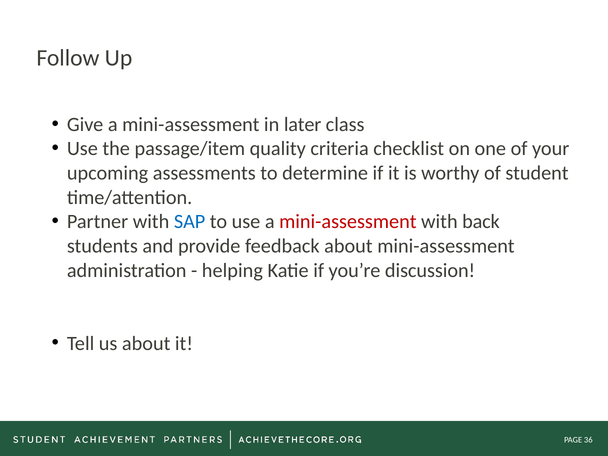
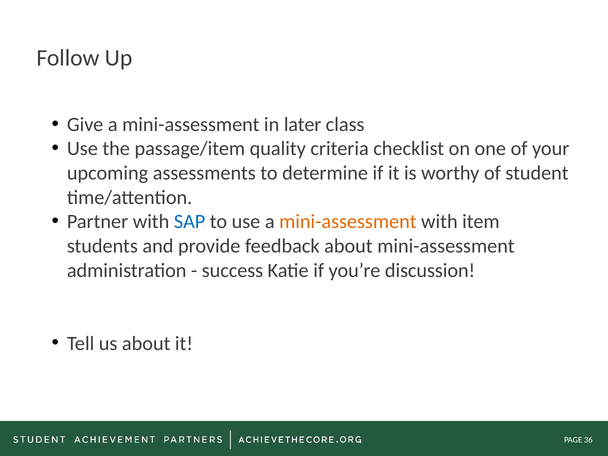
mini-assessment at (348, 222) colour: red -> orange
back: back -> item
helping: helping -> success
